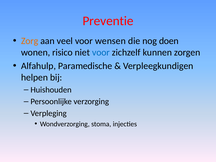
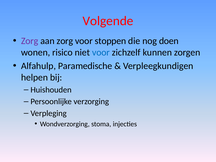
Preventie: Preventie -> Volgende
Zorg at (30, 41) colour: orange -> purple
aan veel: veel -> zorg
wensen: wensen -> stoppen
